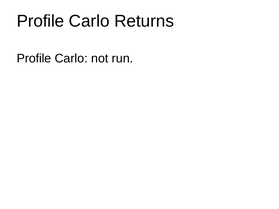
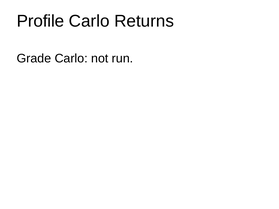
Profile at (34, 59): Profile -> Grade
